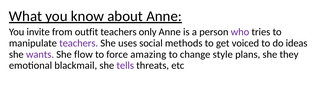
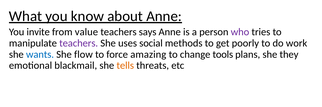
outfit: outfit -> value
only: only -> says
voiced: voiced -> poorly
ideas: ideas -> work
wants colour: purple -> blue
style: style -> tools
tells colour: purple -> orange
